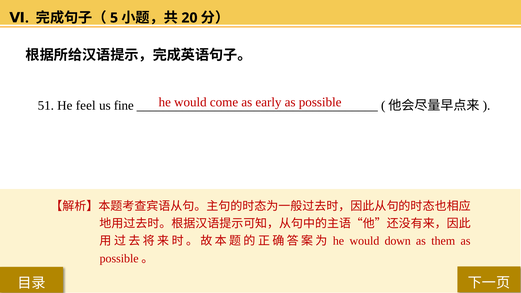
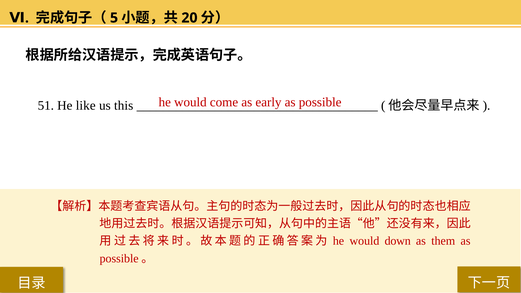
feel: feel -> like
fine: fine -> this
